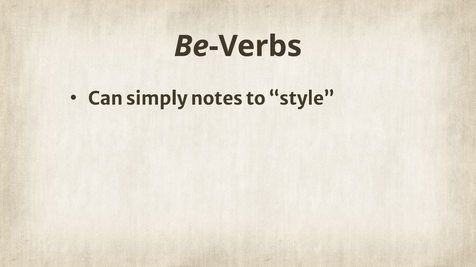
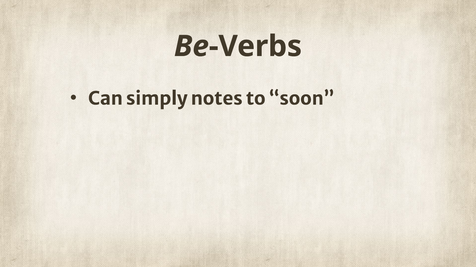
style: style -> soon
